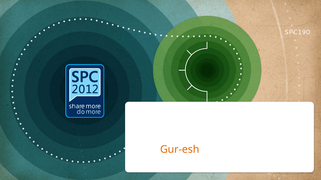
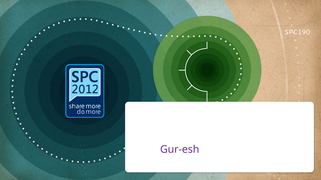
Gur-esh colour: orange -> purple
